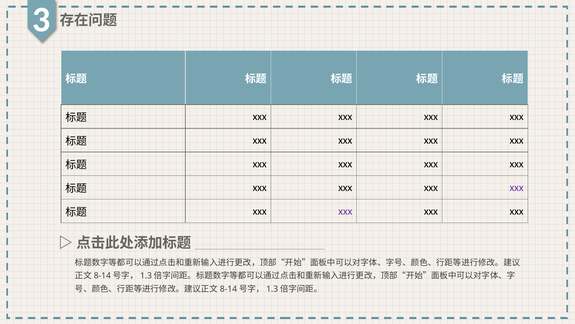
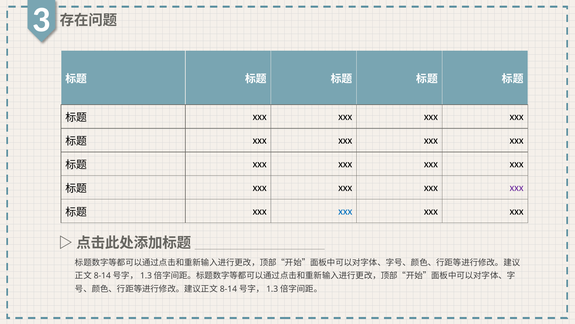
xxx at (345, 211) colour: purple -> blue
